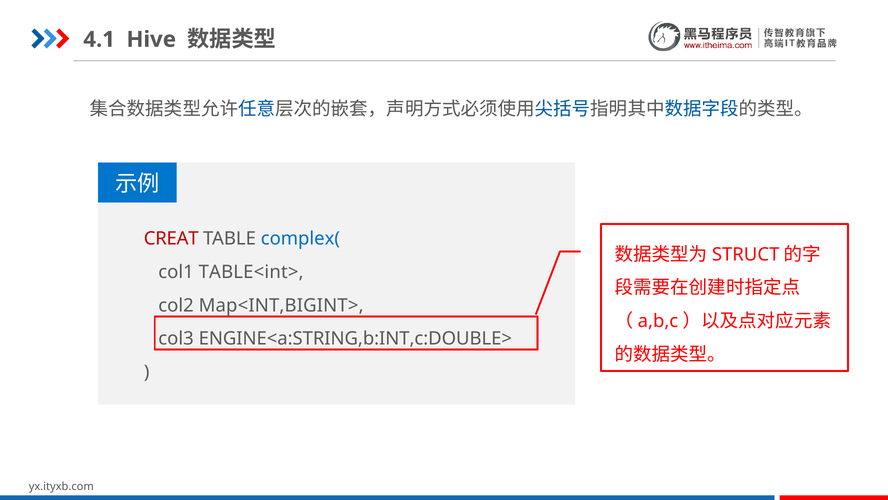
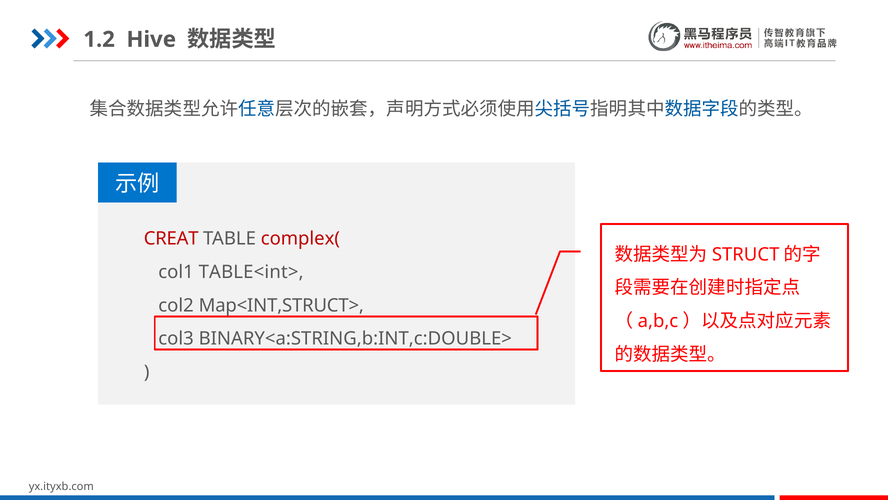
4.1: 4.1 -> 1.2
complex( colour: blue -> red
Map<INT,BIGINT>: Map<INT,BIGINT> -> Map<INT,STRUCT>
ENGINE<a:STRING,b:INT,c:DOUBLE>: ENGINE<a:STRING,b:INT,c:DOUBLE> -> BINARY<a:STRING,b:INT,c:DOUBLE>
